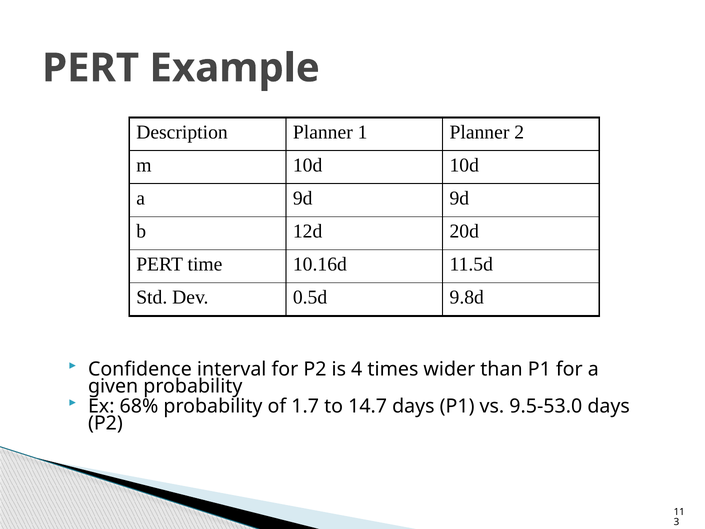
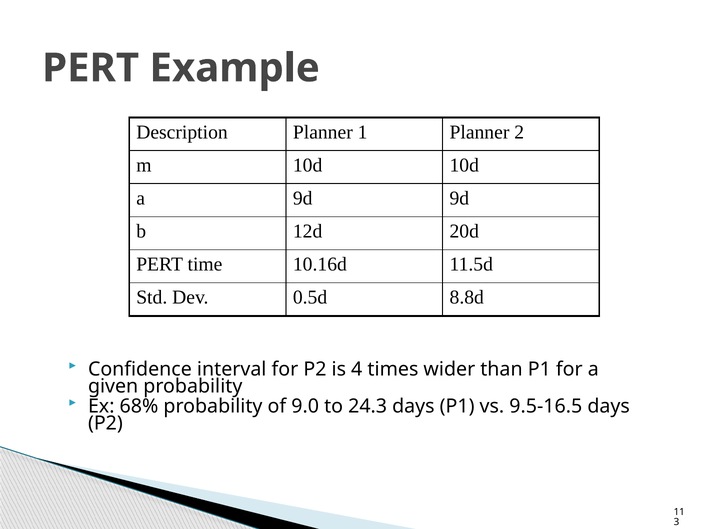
9.8d: 9.8d -> 8.8d
1.7: 1.7 -> 9.0
14.7: 14.7 -> 24.3
9.5-53.0: 9.5-53.0 -> 9.5-16.5
